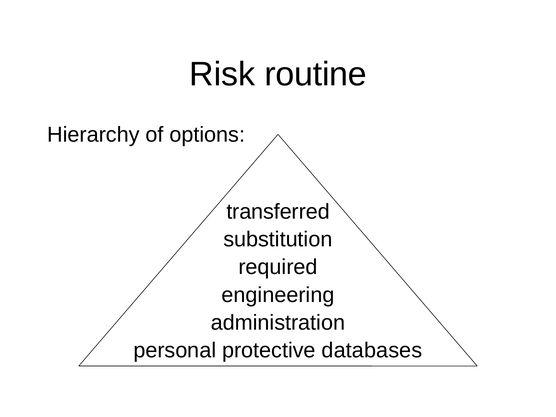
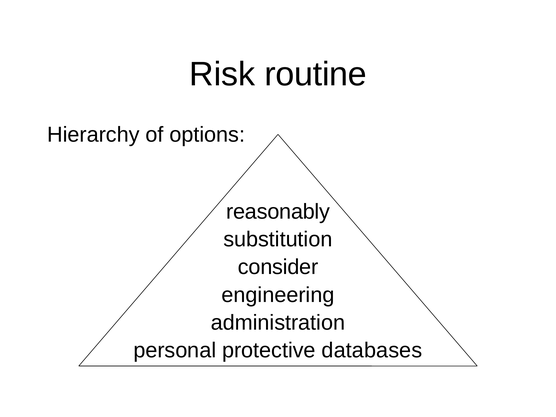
transferred: transferred -> reasonably
required: required -> consider
